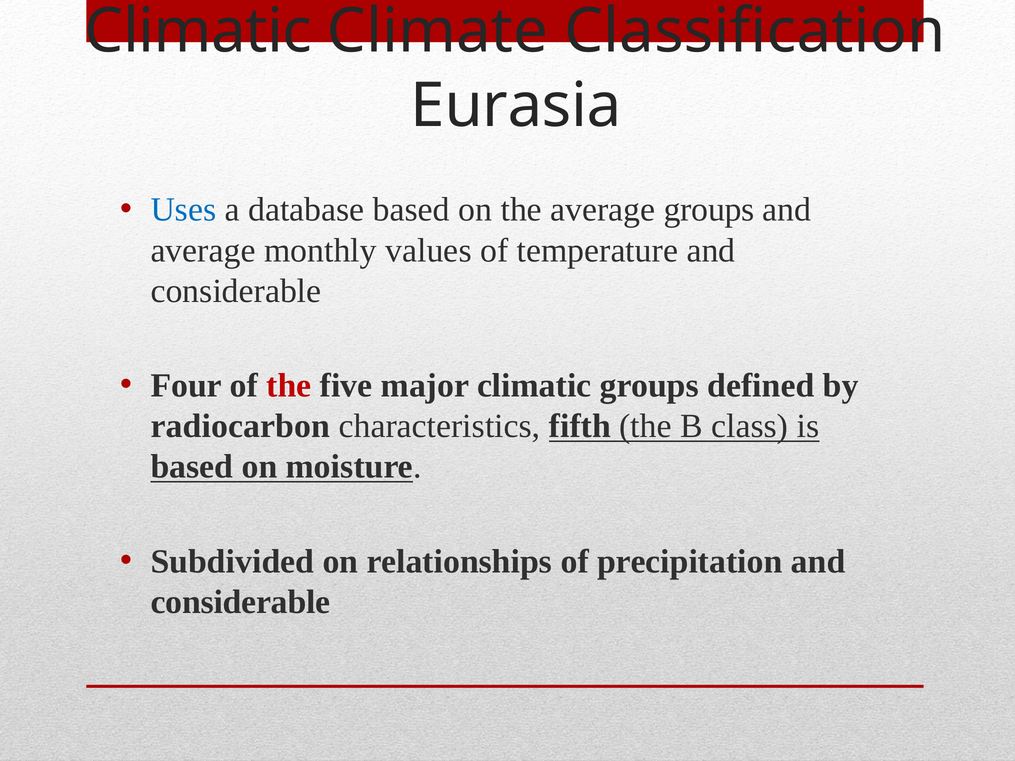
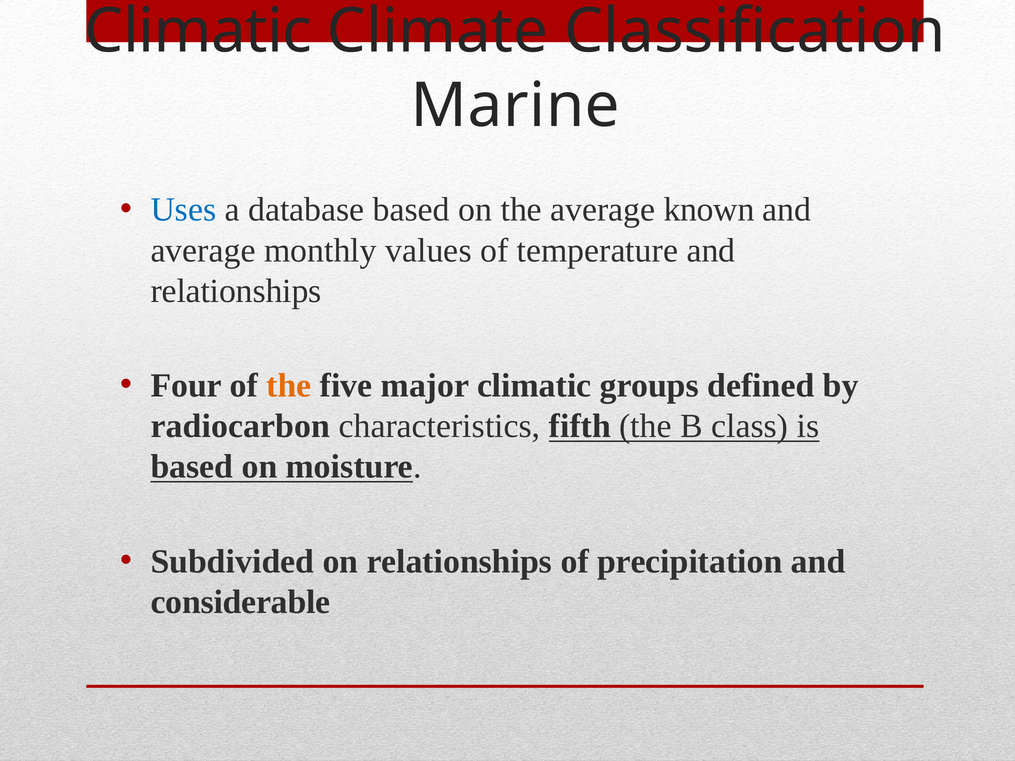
Eurasia: Eurasia -> Marine
average groups: groups -> known
considerable at (236, 291): considerable -> relationships
the at (289, 386) colour: red -> orange
